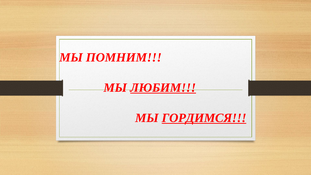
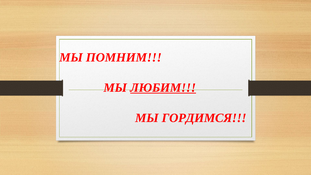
ГОРДИМСЯ underline: present -> none
